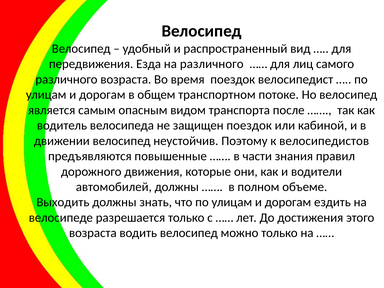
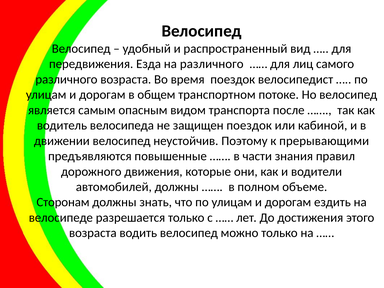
велосипедистов: велосипедистов -> прерывающими
Выходить: Выходить -> Сторонам
